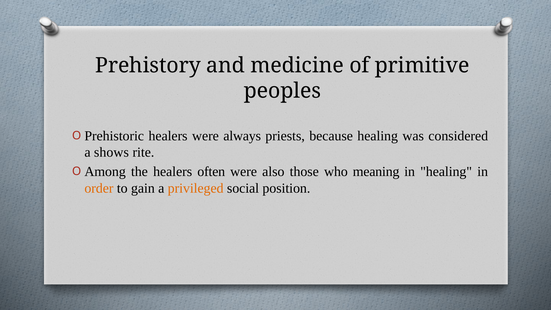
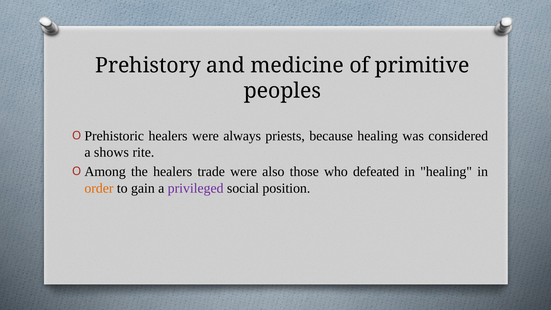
often: often -> trade
meaning: meaning -> defeated
privileged colour: orange -> purple
